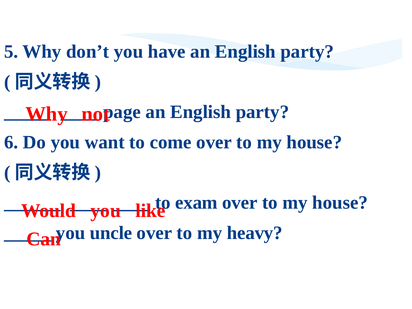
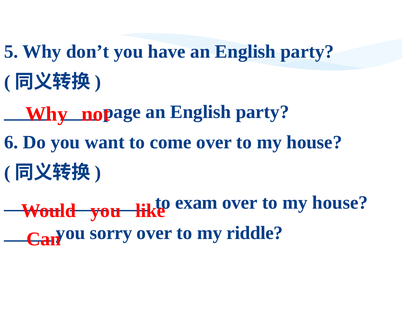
uncle: uncle -> sorry
heavy: heavy -> riddle
